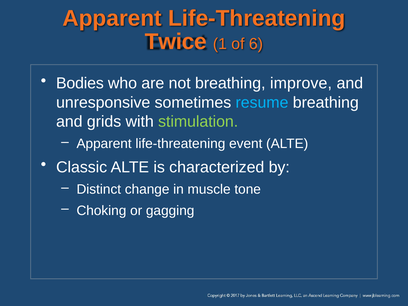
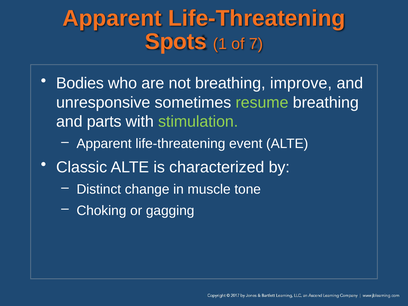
Twice: Twice -> Spots
6: 6 -> 7
resume colour: light blue -> light green
grids: grids -> parts
